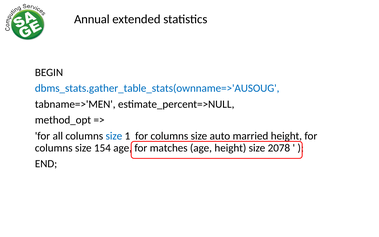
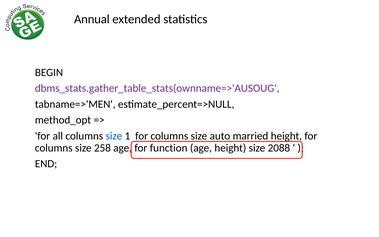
dbms_stats.gather_table_stats(ownname=>'AUSOUG colour: blue -> purple
154: 154 -> 258
matches: matches -> function
2078: 2078 -> 2088
